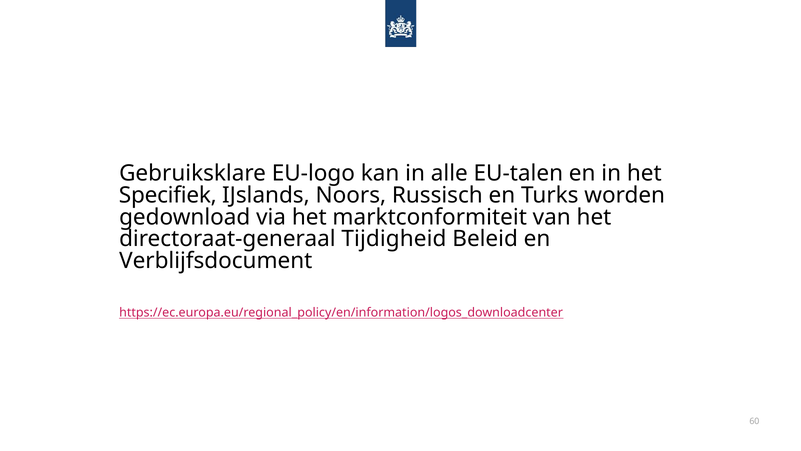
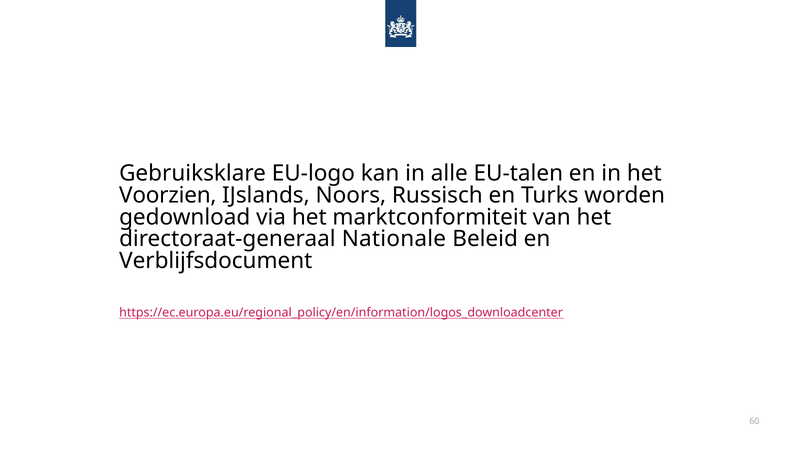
Specifiek: Specifiek -> Voorzien
Tijdigheid: Tijdigheid -> Nationale
